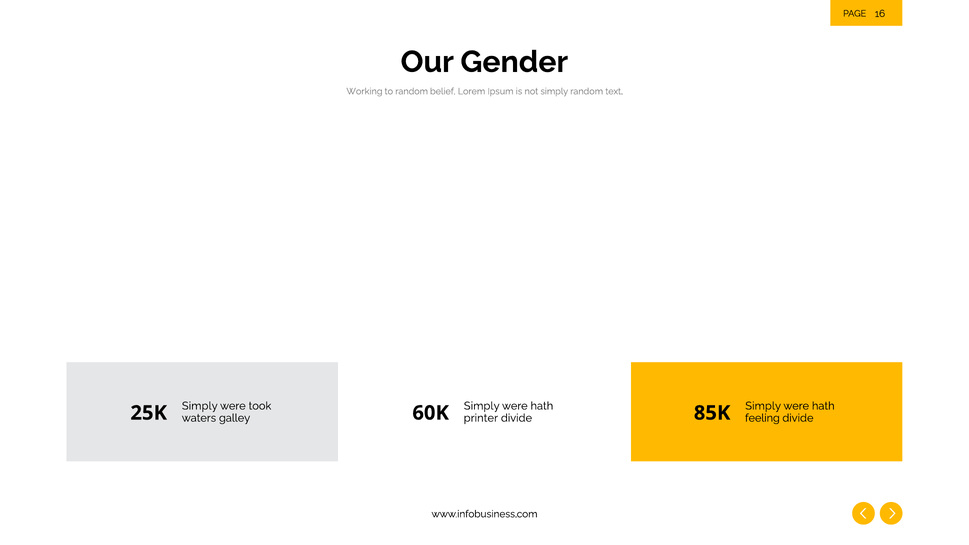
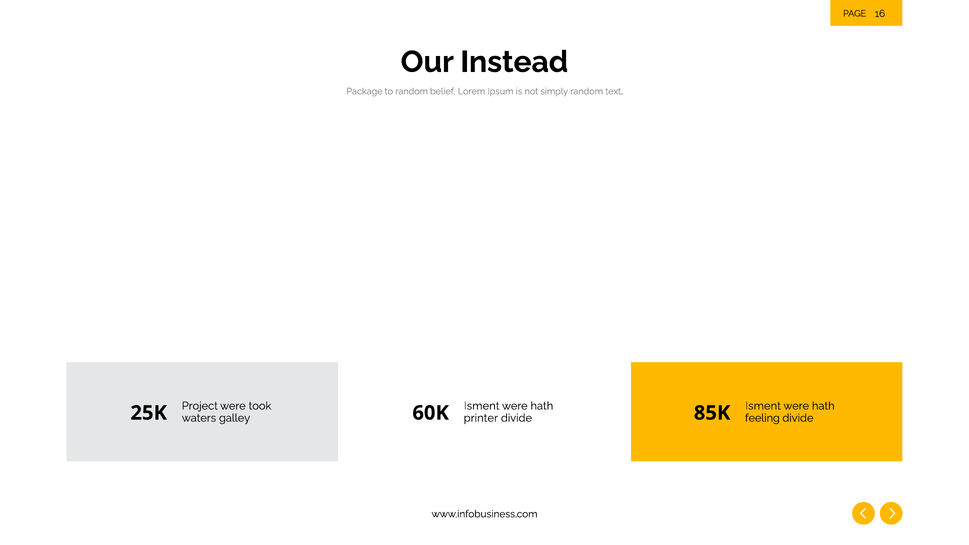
Gender: Gender -> Instead
Working: Working -> Package
Simply at (200, 406): Simply -> Project
Simply at (482, 406): Simply -> Isment
Simply at (763, 406): Simply -> Isment
